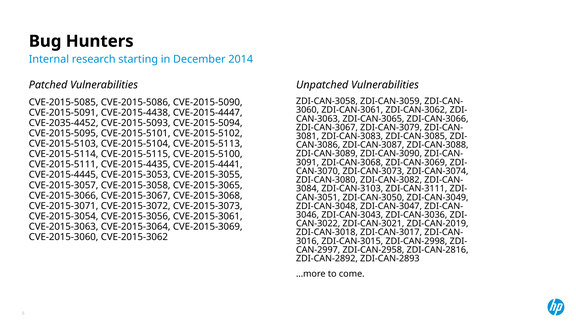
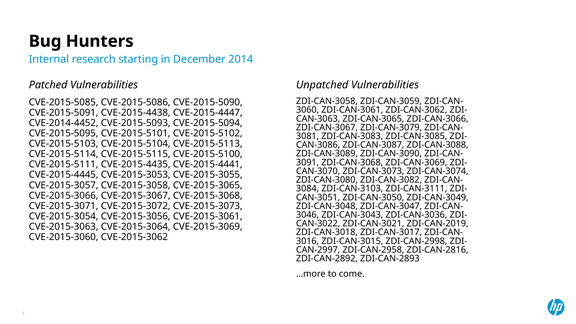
CVE-2035-4452: CVE-2035-4452 -> CVE-2014-4452
